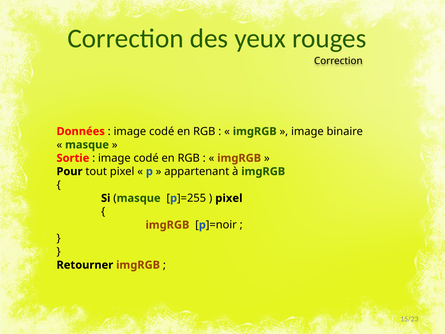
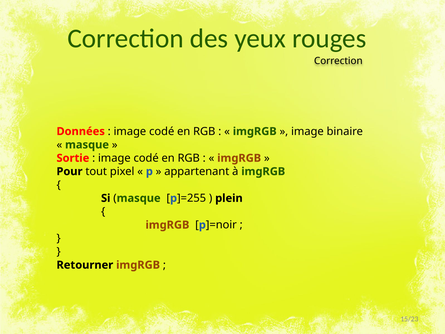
pixel at (229, 198): pixel -> plein
